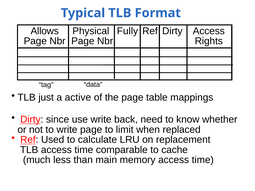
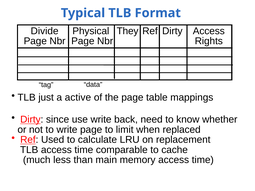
Allows: Allows -> Divide
Fully: Fully -> They
